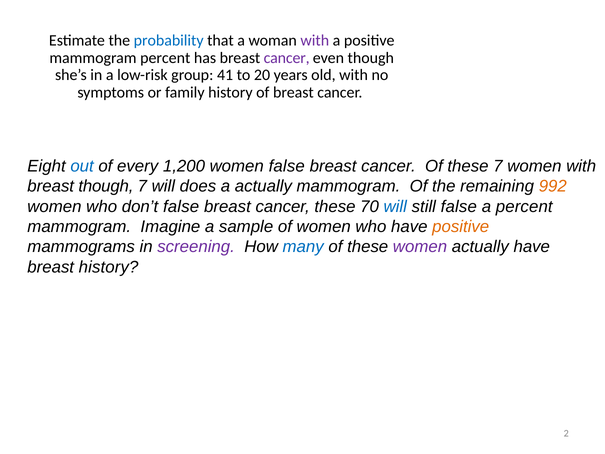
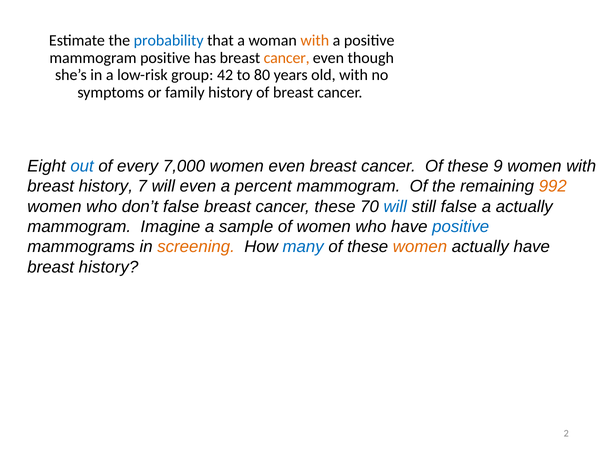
with at (315, 41) colour: purple -> orange
mammogram percent: percent -> positive
cancer at (287, 58) colour: purple -> orange
41: 41 -> 42
20: 20 -> 80
1,200: 1,200 -> 7,000
women false: false -> even
these 7: 7 -> 9
though at (106, 186): though -> history
will does: does -> even
a actually: actually -> percent
a percent: percent -> actually
positive at (461, 227) colour: orange -> blue
screening colour: purple -> orange
women at (420, 247) colour: purple -> orange
